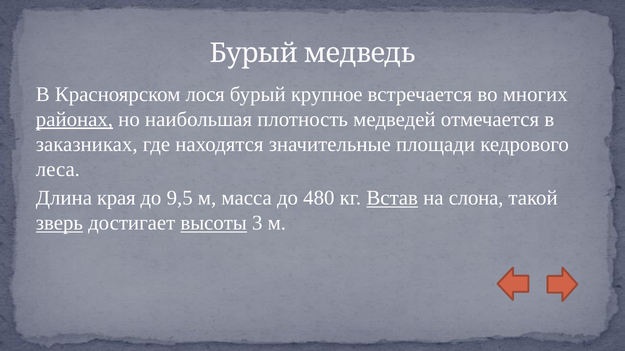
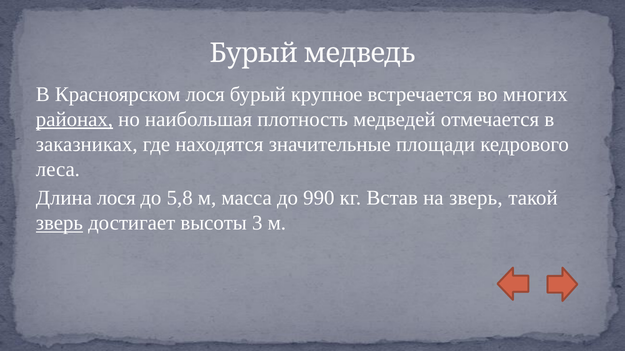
Длина края: края -> лося
9,5: 9,5 -> 5,8
480: 480 -> 990
Встав underline: present -> none
на слона: слона -> зверь
высоты underline: present -> none
